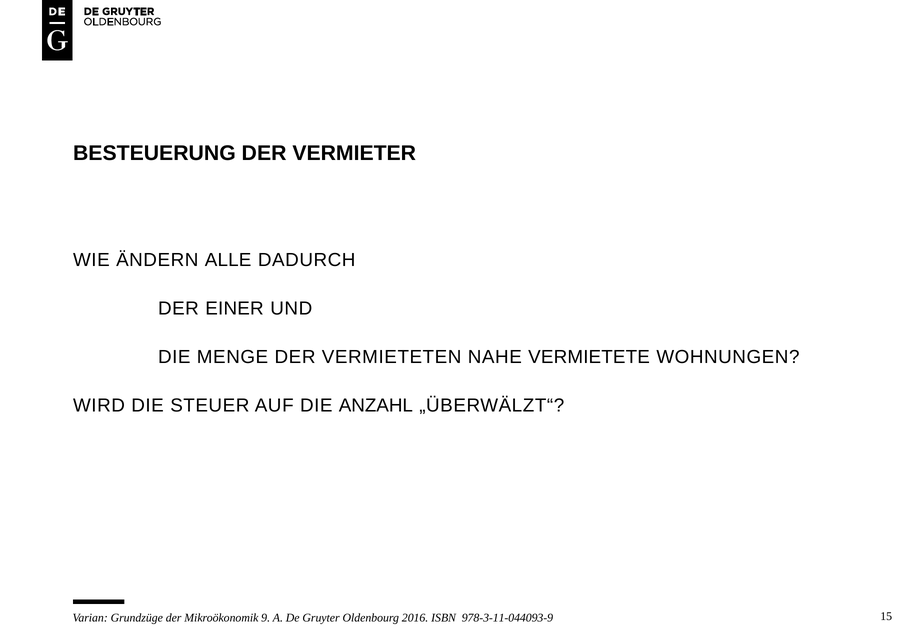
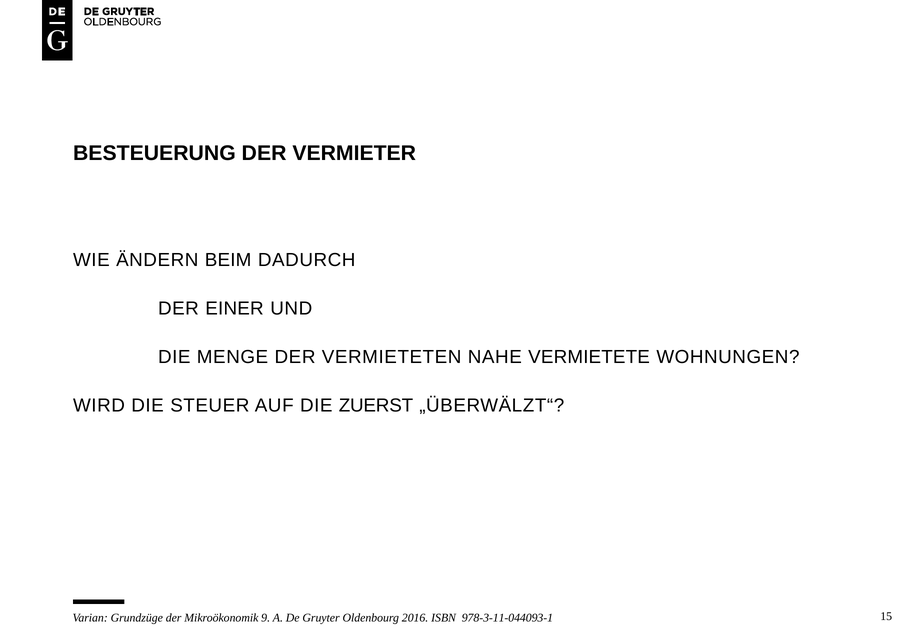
ALLE: ALLE -> BEIM
ANZAHL: ANZAHL -> ZUERST
978-3-11-044093-9: 978-3-11-044093-9 -> 978-3-11-044093-1
